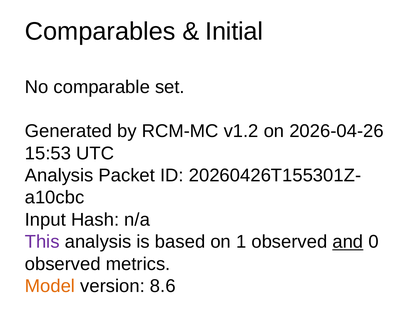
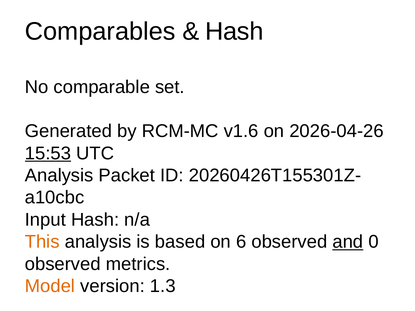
Initial at (234, 31): Initial -> Hash
v1.2: v1.2 -> v1.6
15:53 underline: none -> present
This colour: purple -> orange
1: 1 -> 6
8.6: 8.6 -> 1.3
